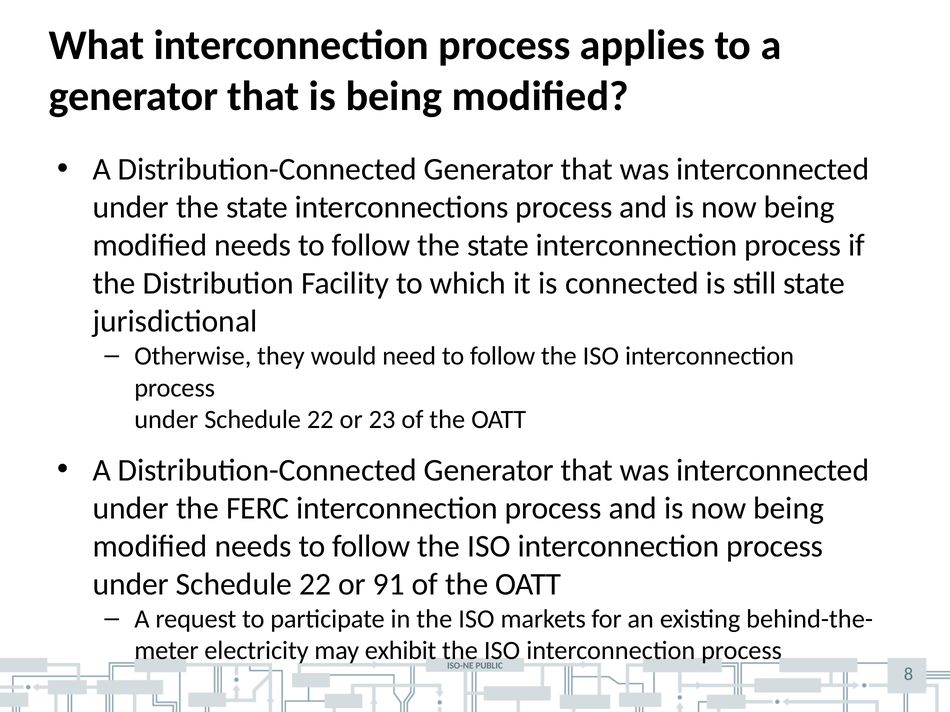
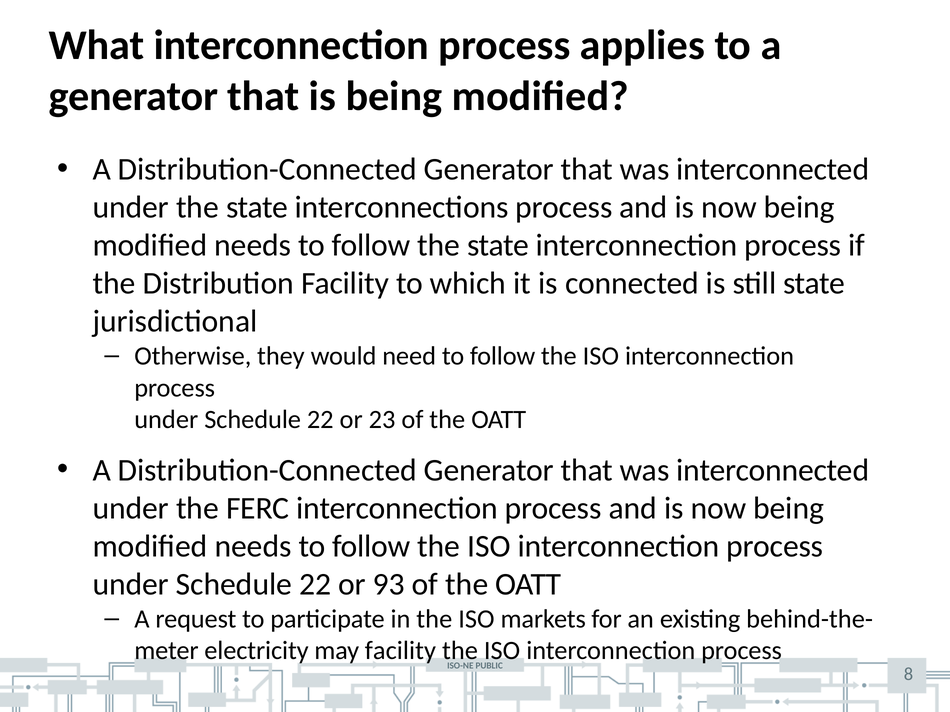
91: 91 -> 93
may exhibit: exhibit -> facility
